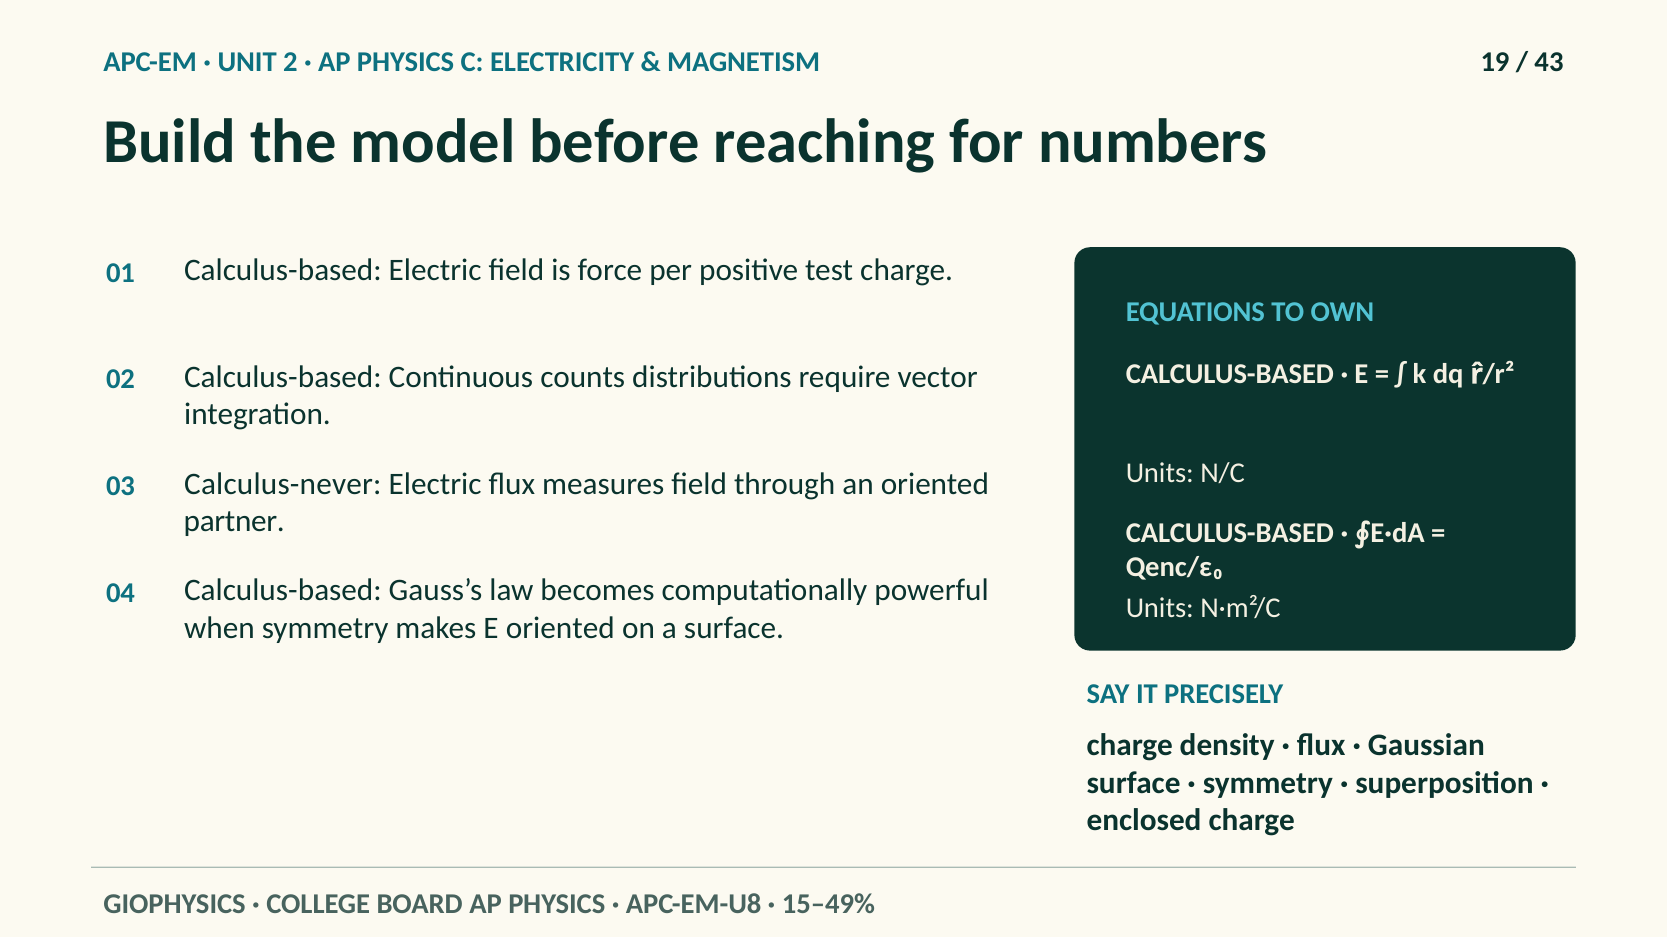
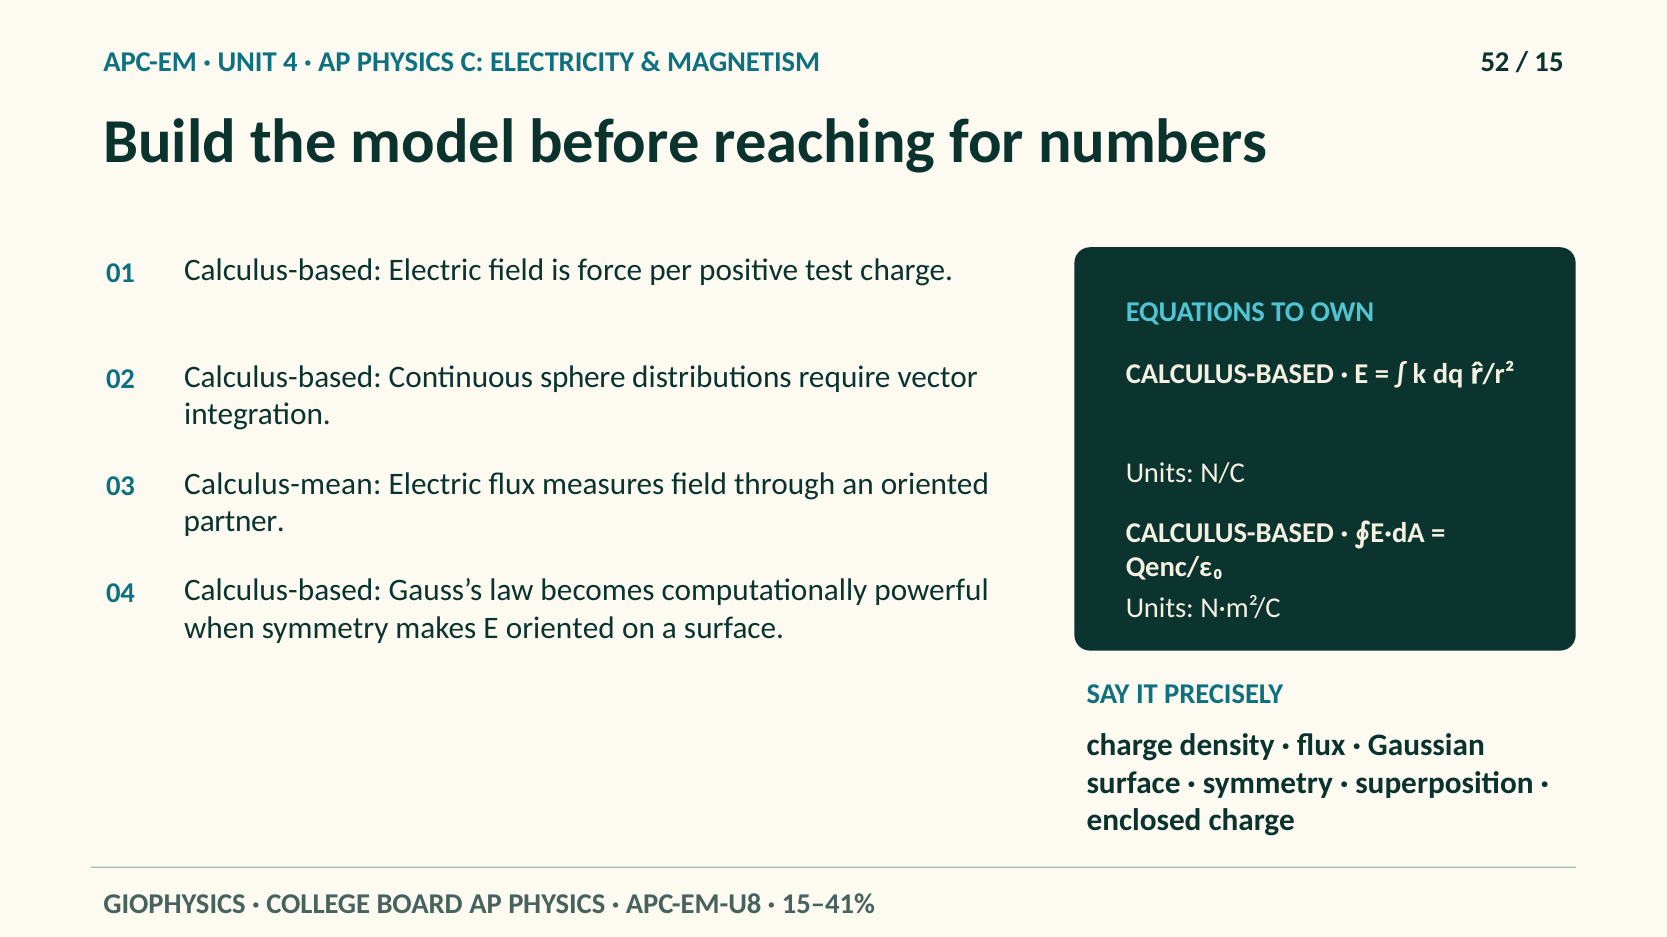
2: 2 -> 4
19: 19 -> 52
43: 43 -> 15
counts: counts -> sphere
Calculus-never: Calculus-never -> Calculus-mean
15–49%: 15–49% -> 15–41%
